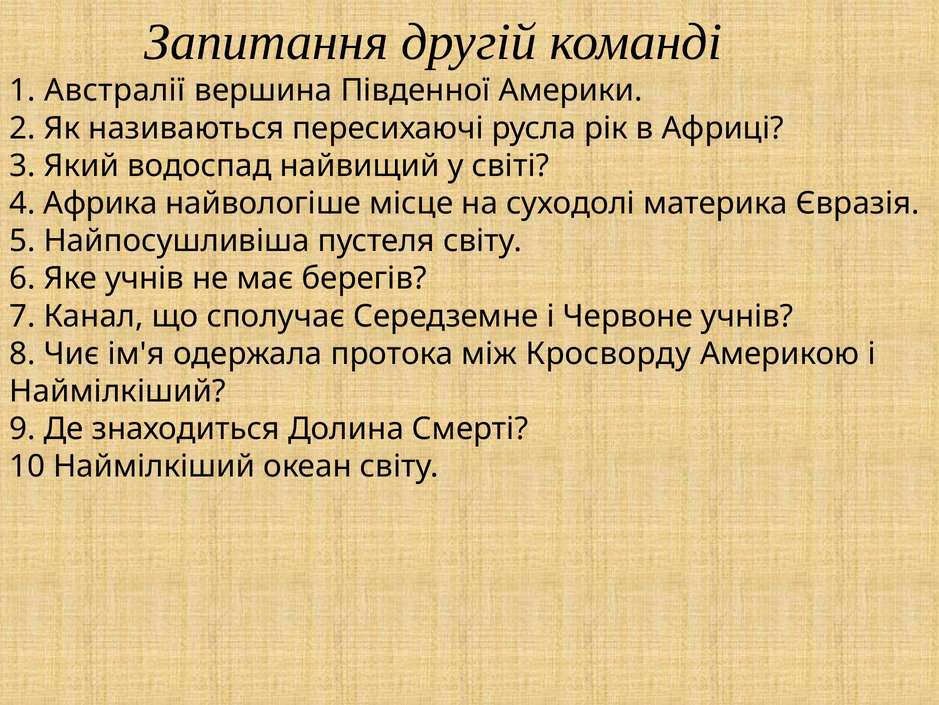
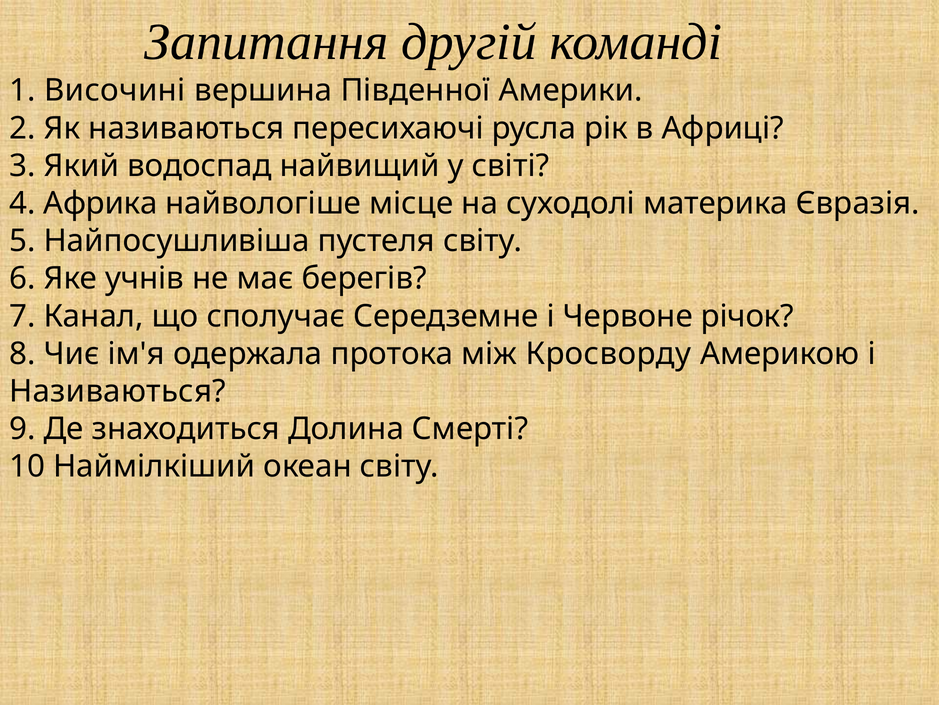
Австралії: Австралії -> Височині
Червоне учнів: учнів -> річок
Наймілкіший at (118, 391): Наймілкіший -> Називаються
